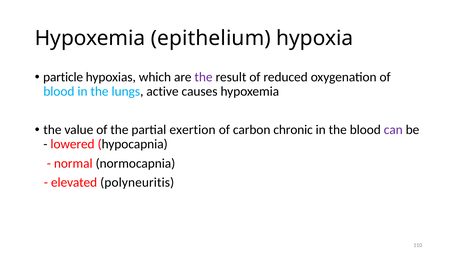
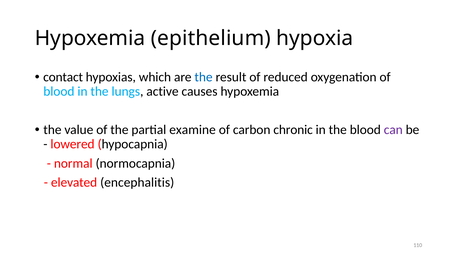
particle: particle -> contact
the at (204, 77) colour: purple -> blue
exertion: exertion -> examine
polyneuritis: polyneuritis -> encephalitis
